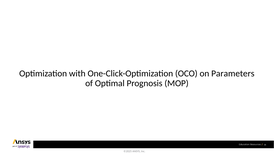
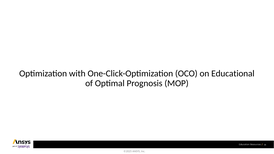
Parameters: Parameters -> Educational
